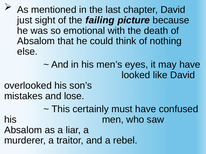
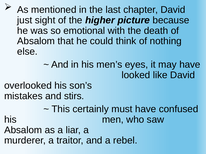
failing: failing -> higher
lose: lose -> stirs
